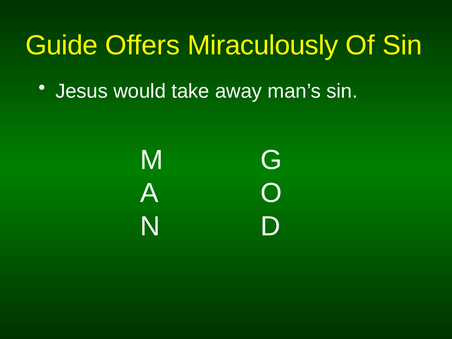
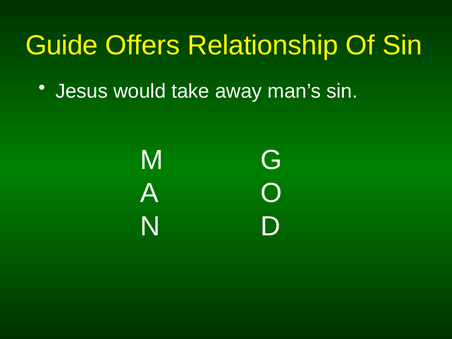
Miraculously: Miraculously -> Relationship
